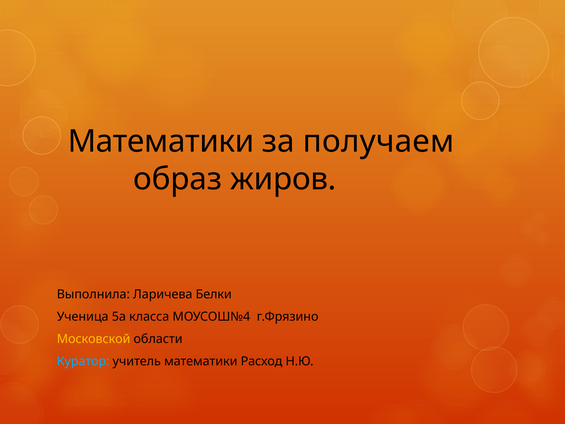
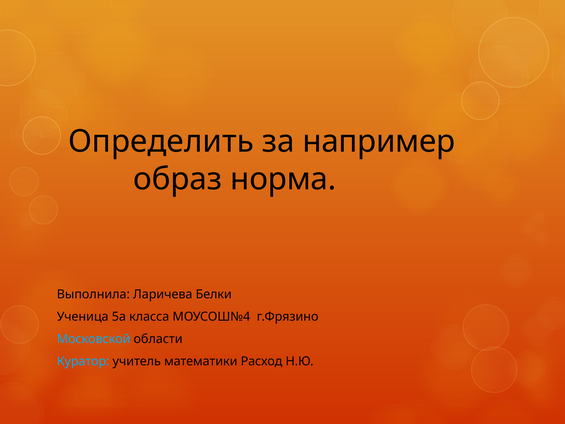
Математики at (161, 141): Математики -> Определить
получаем: получаем -> например
жиров: жиров -> норма
Московской colour: yellow -> light blue
